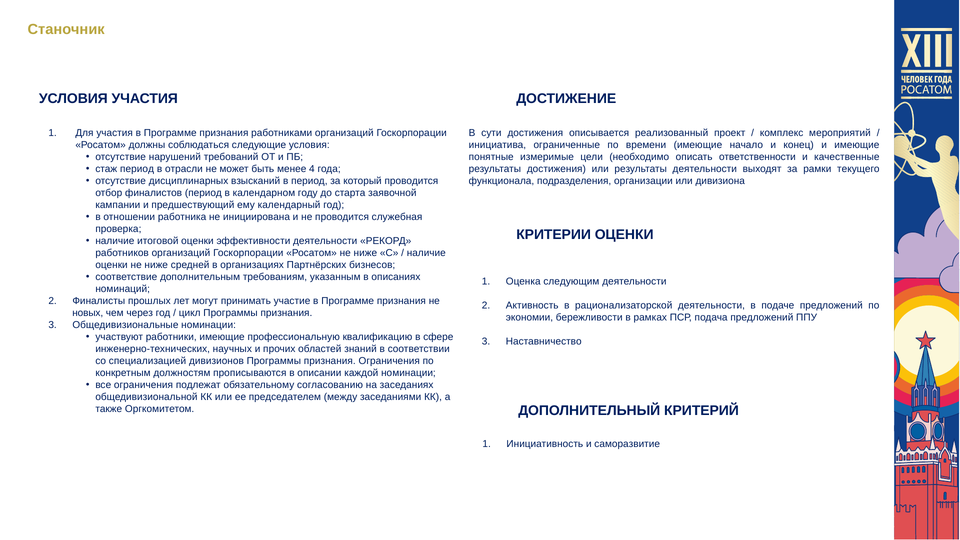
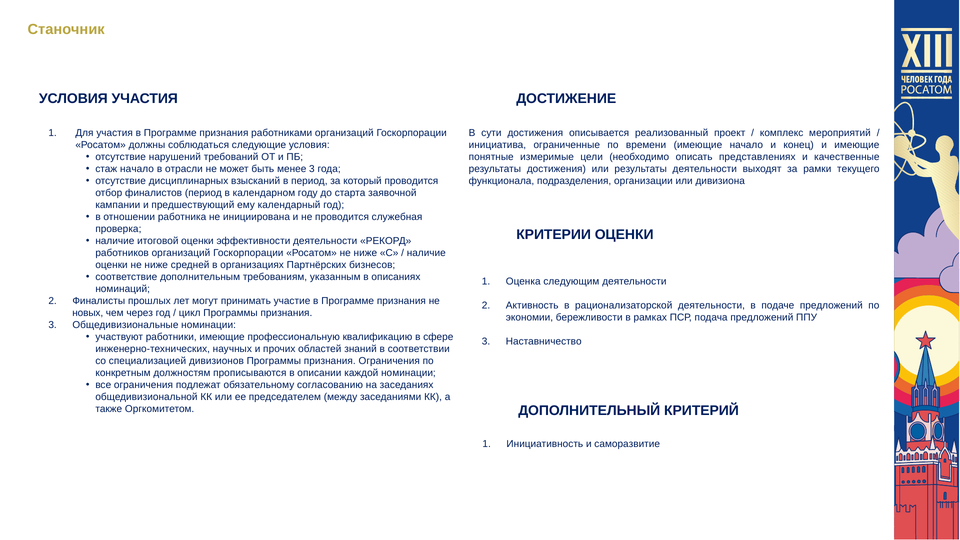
ответственности: ответственности -> представлениях
стаж период: период -> начало
менее 4: 4 -> 3
